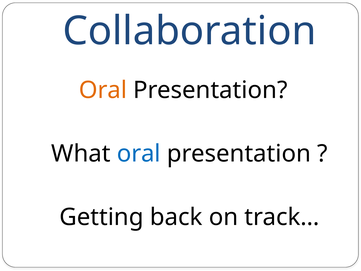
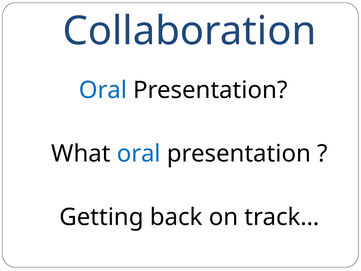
Oral at (103, 90) colour: orange -> blue
